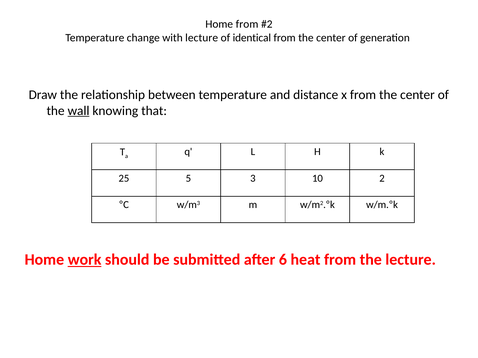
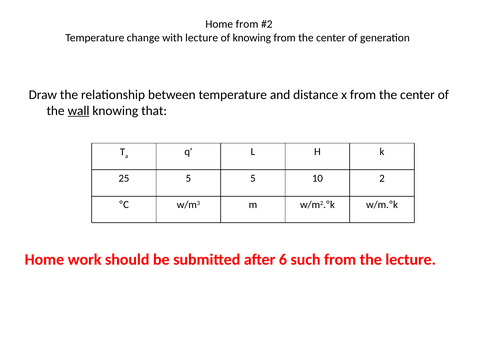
of identical: identical -> knowing
5 3: 3 -> 5
work underline: present -> none
heat: heat -> such
